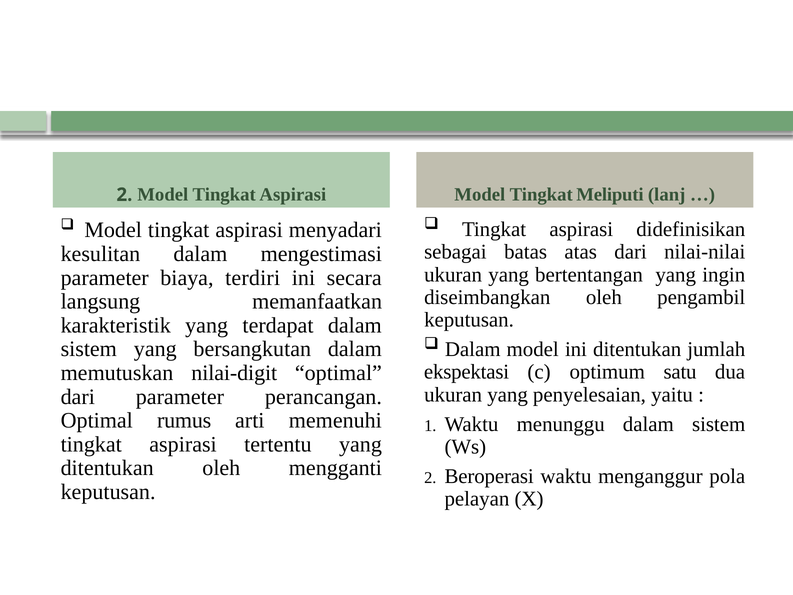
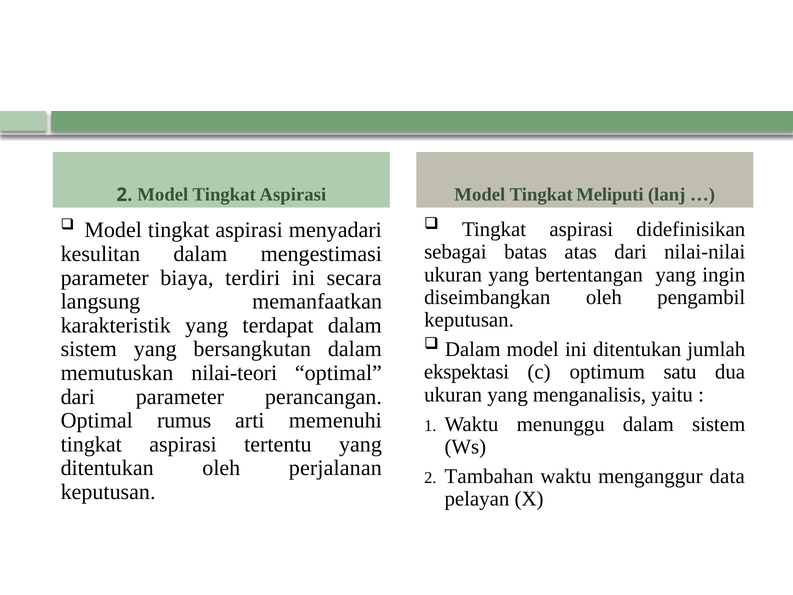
nilai-digit: nilai-digit -> nilai-teori
penyelesaian: penyelesaian -> menganalisis
mengganti: mengganti -> perjalanan
Beroperasi: Beroperasi -> Tambahan
pola: pola -> data
